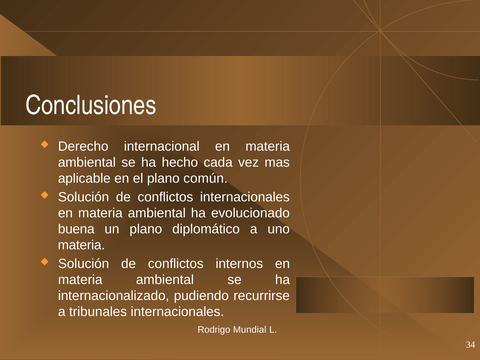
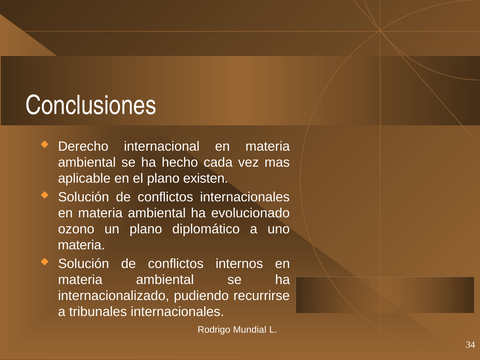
común: común -> existen
buena: buena -> ozono
